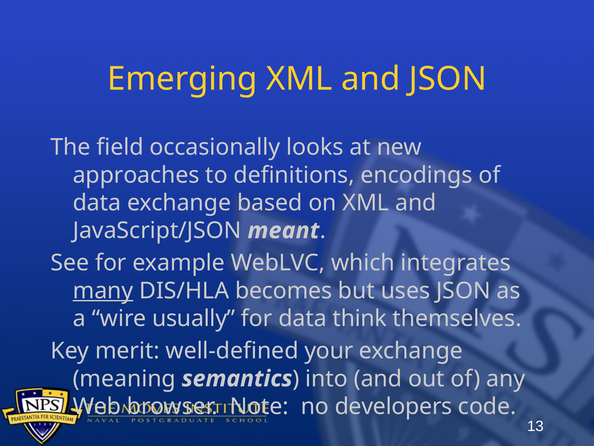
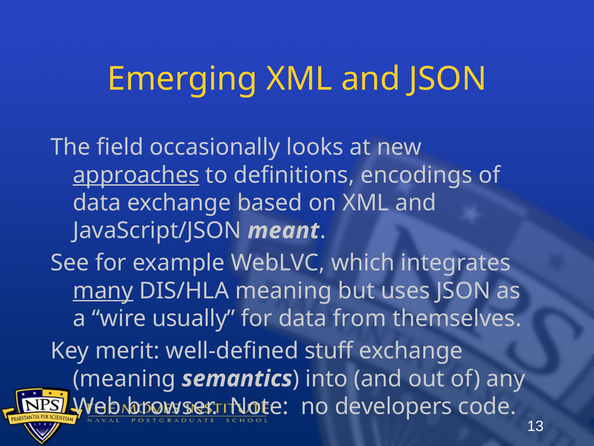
approaches underline: none -> present
DIS/HLA becomes: becomes -> meaning
think: think -> from
your: your -> stuff
